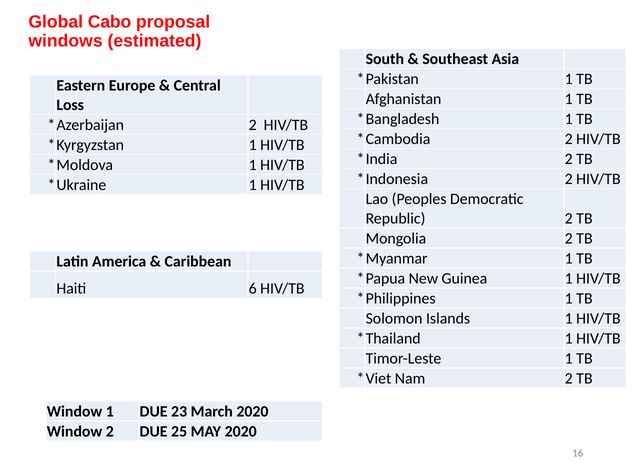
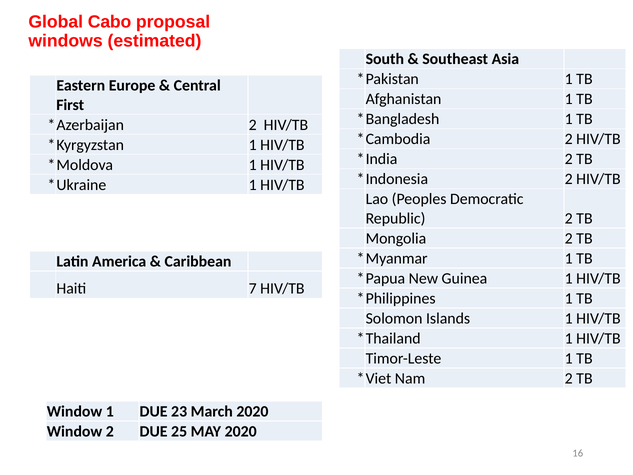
Loss: Loss -> First
6: 6 -> 7
